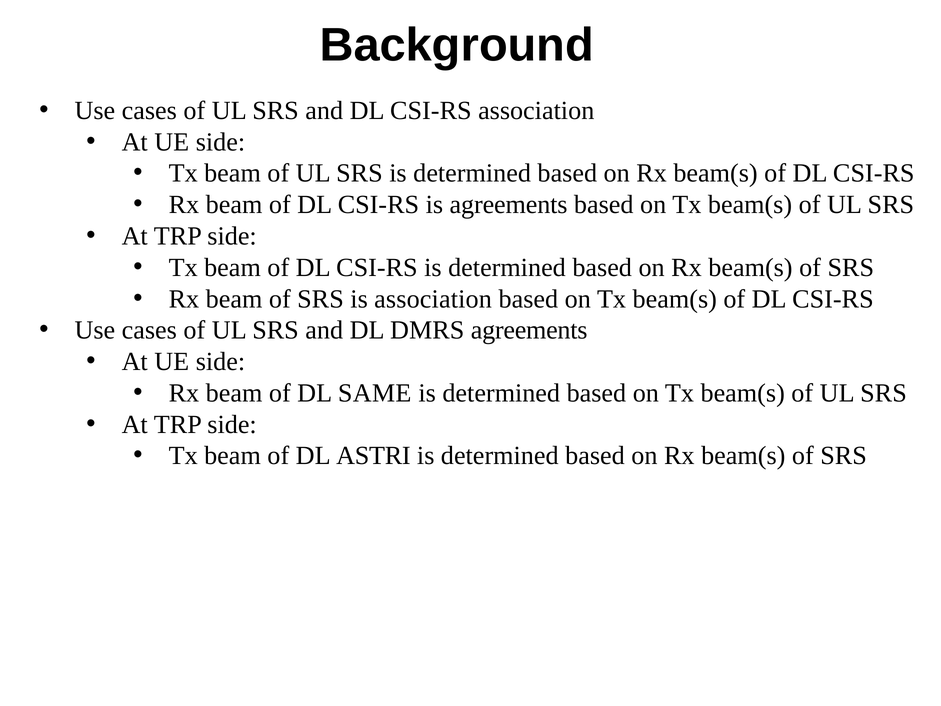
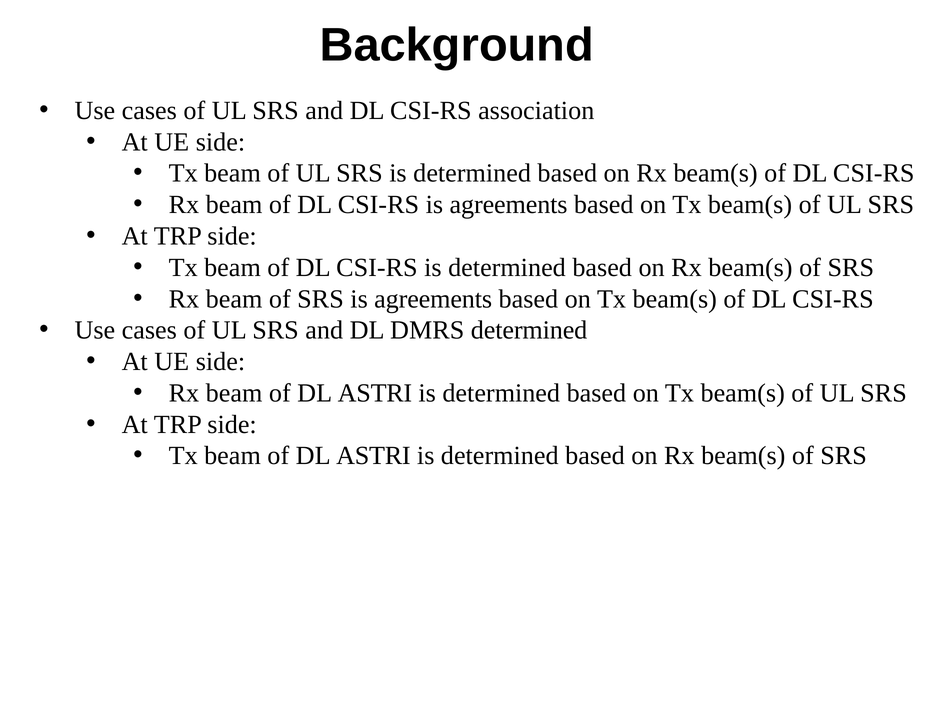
SRS is association: association -> agreements
DMRS agreements: agreements -> determined
SAME at (375, 393): SAME -> ASTRI
